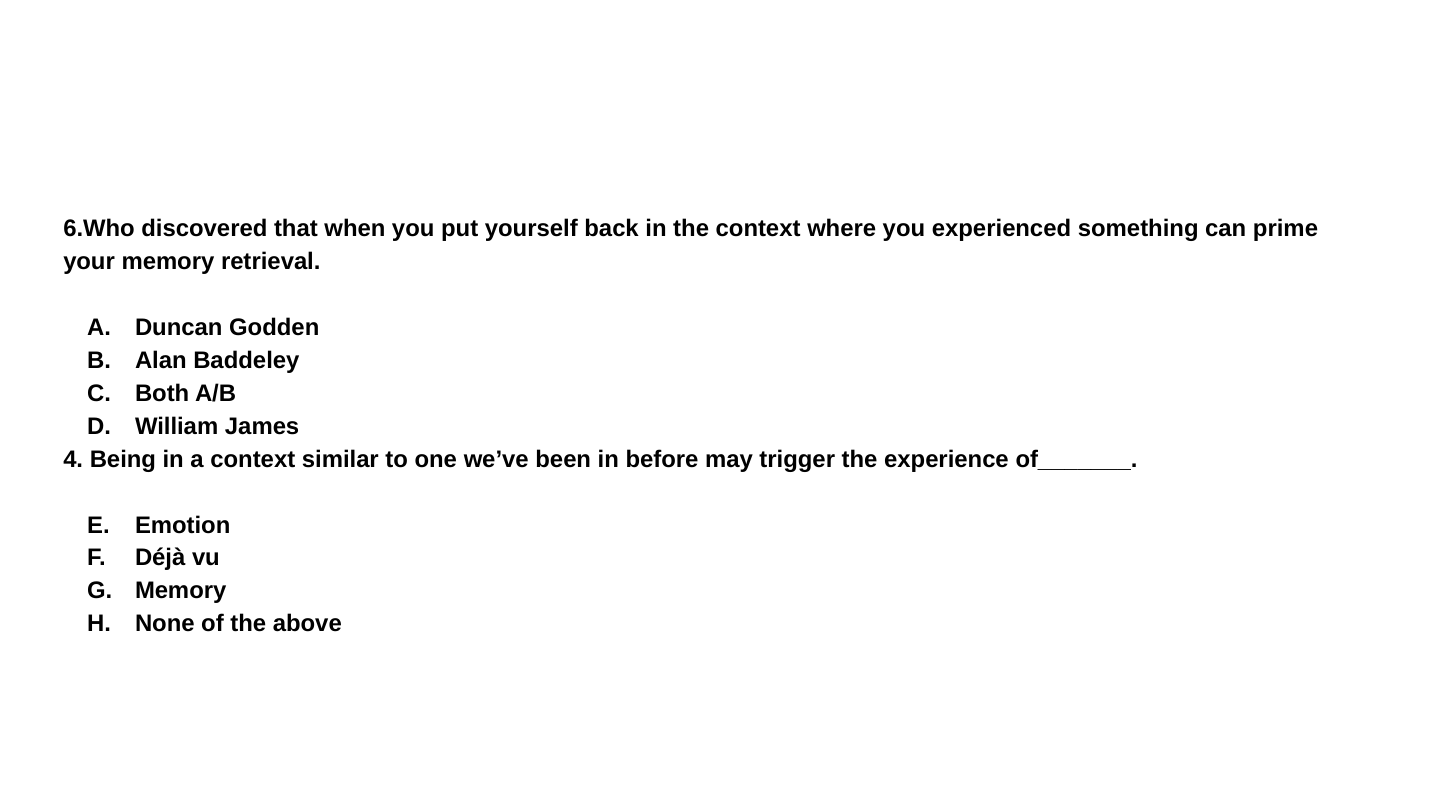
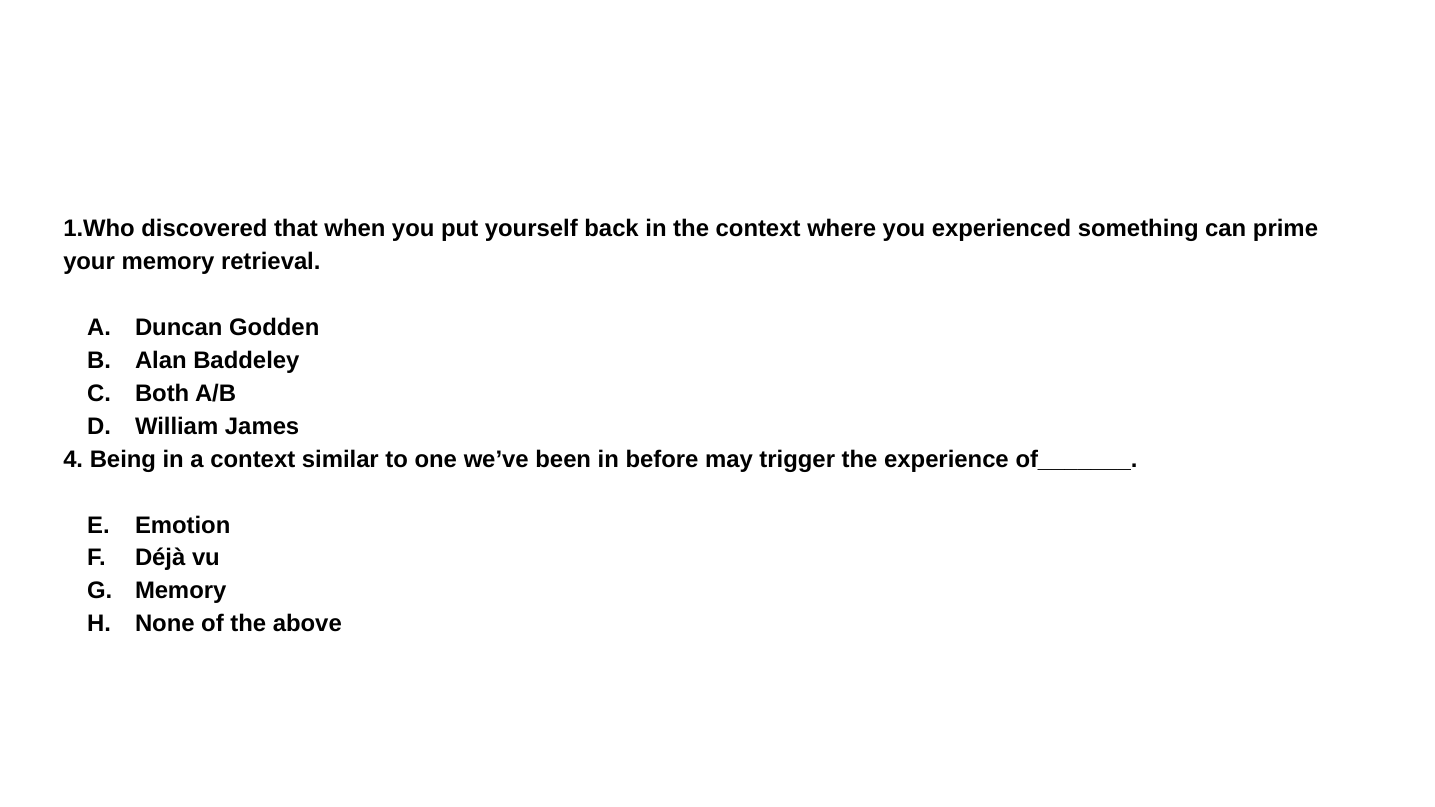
6.Who: 6.Who -> 1.Who
